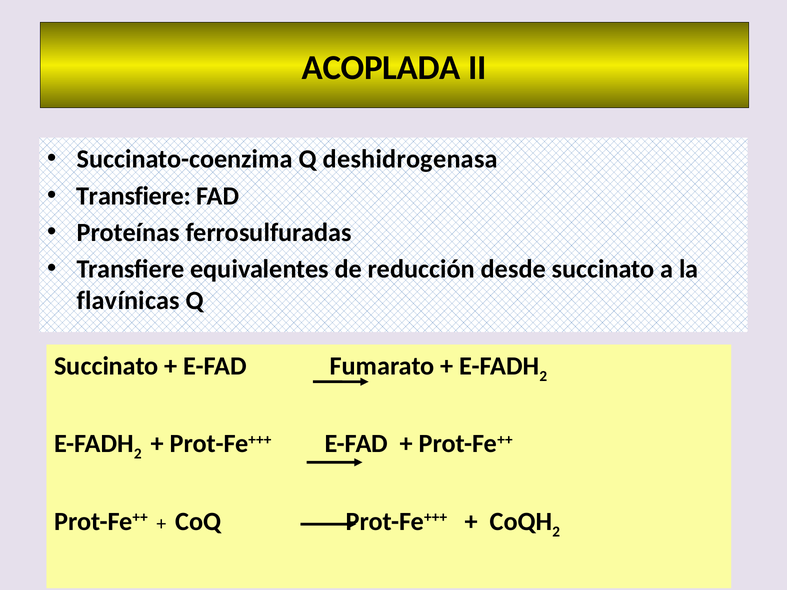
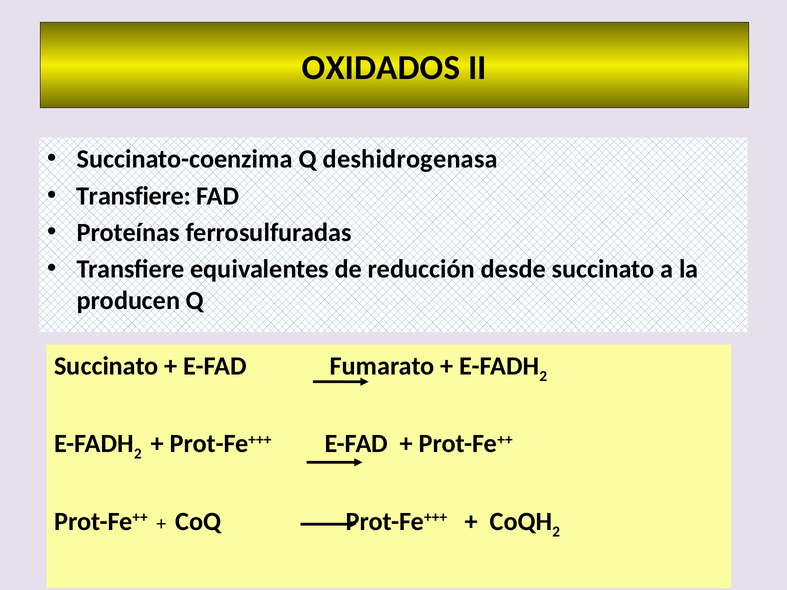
ACOPLADA: ACOPLADA -> OXIDADOS
flavínicas: flavínicas -> producen
